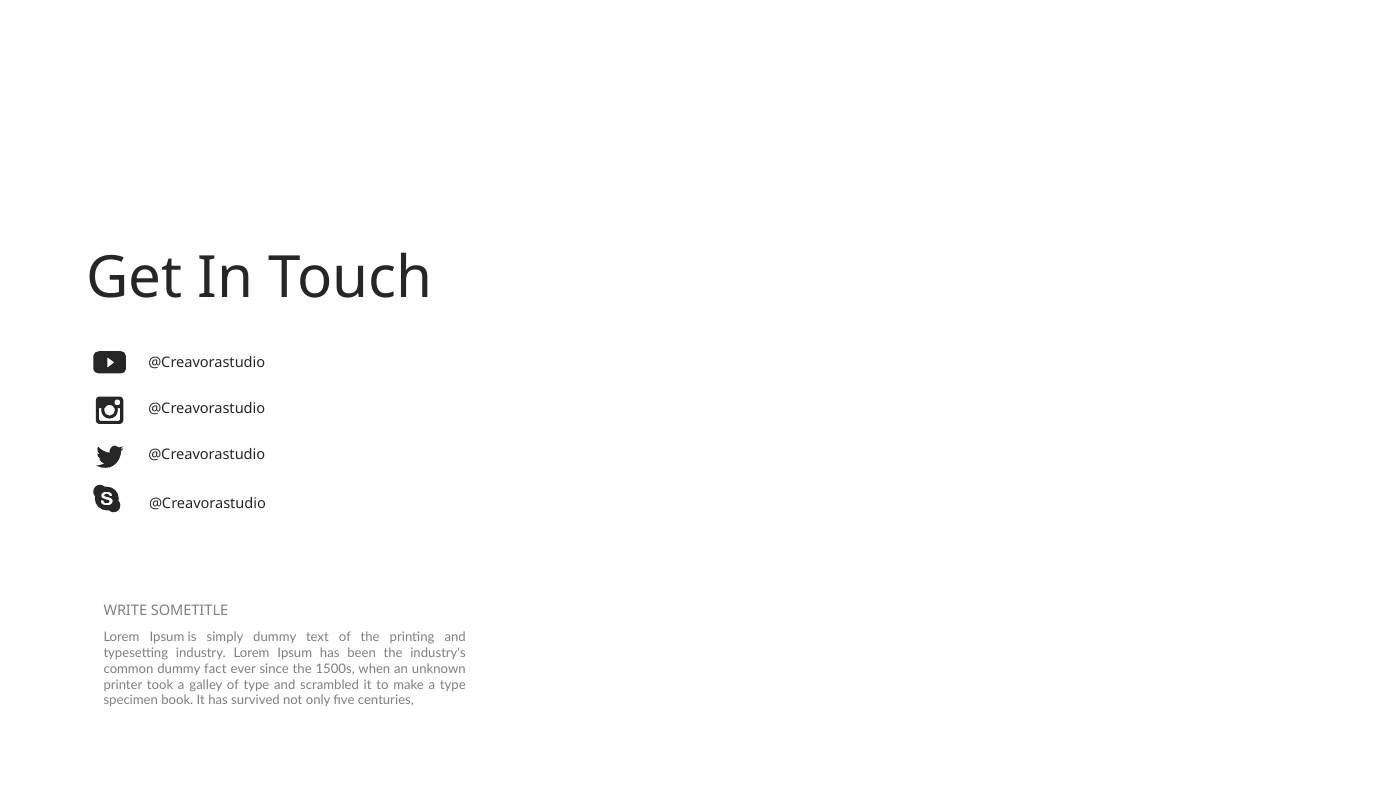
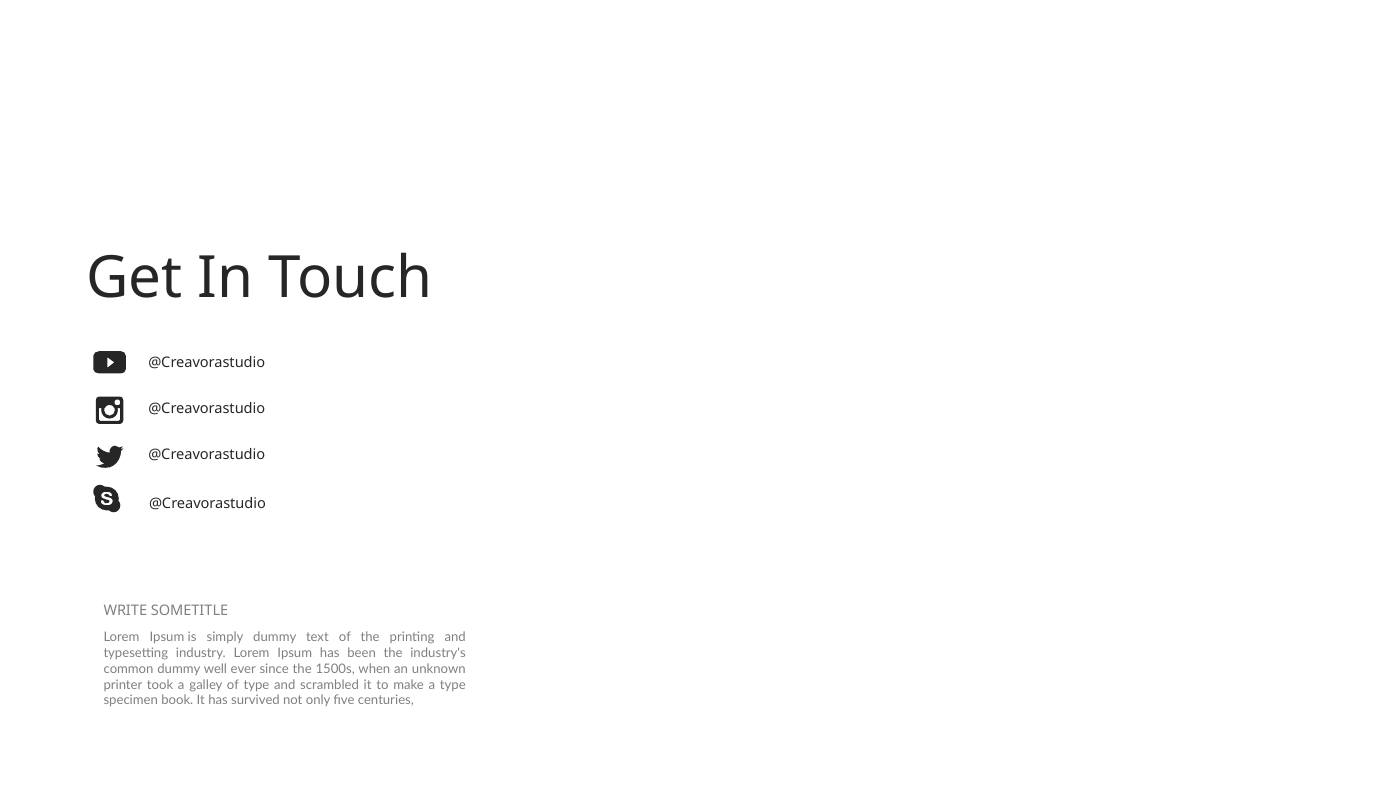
fact: fact -> well
